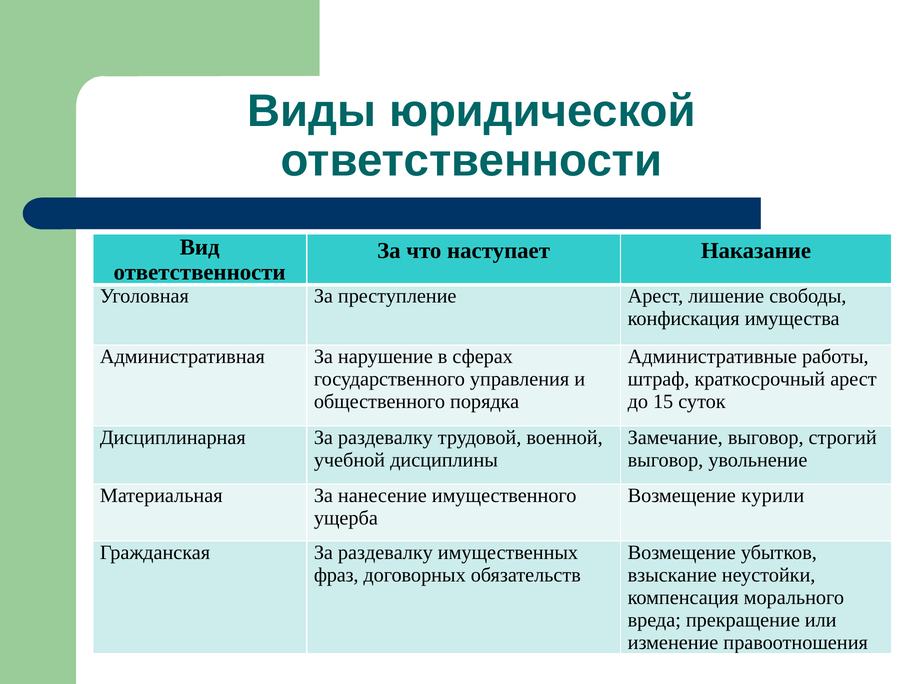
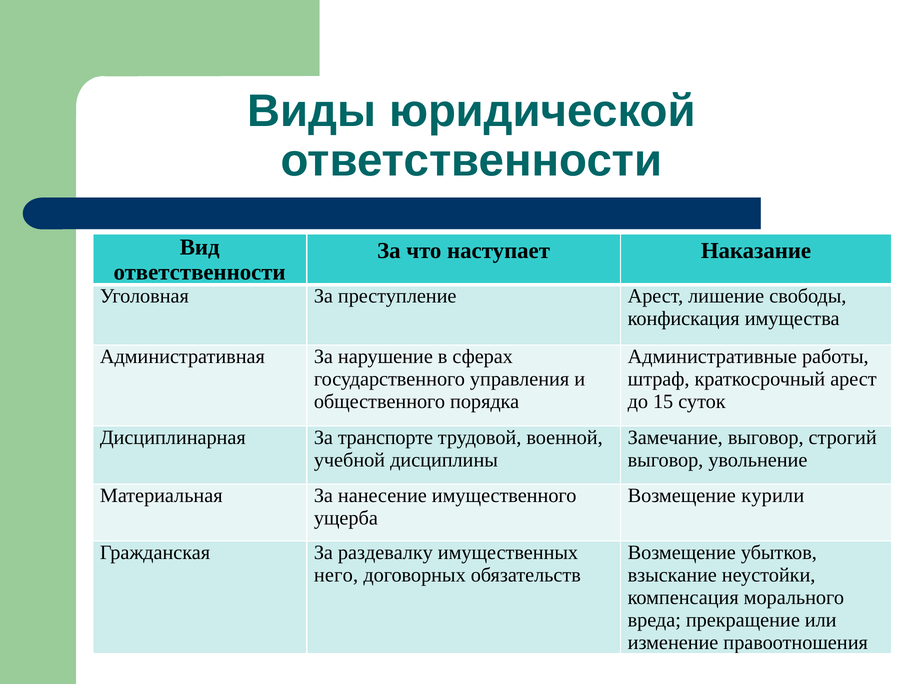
Дисциплинарная За раздевалку: раздевалку -> транспорте
фраз: фраз -> него
